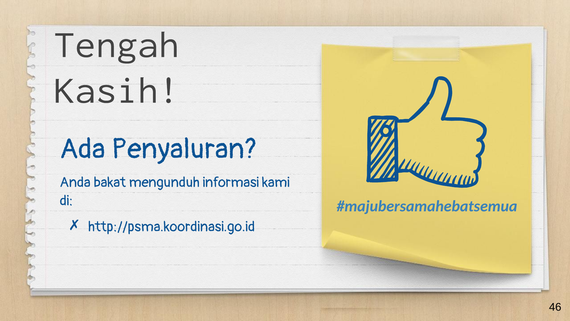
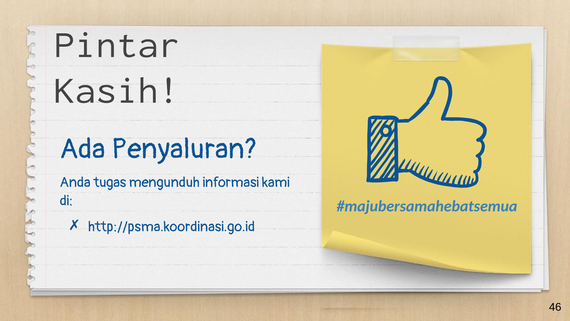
Tengah: Tengah -> Pintar
bakat: bakat -> tugas
